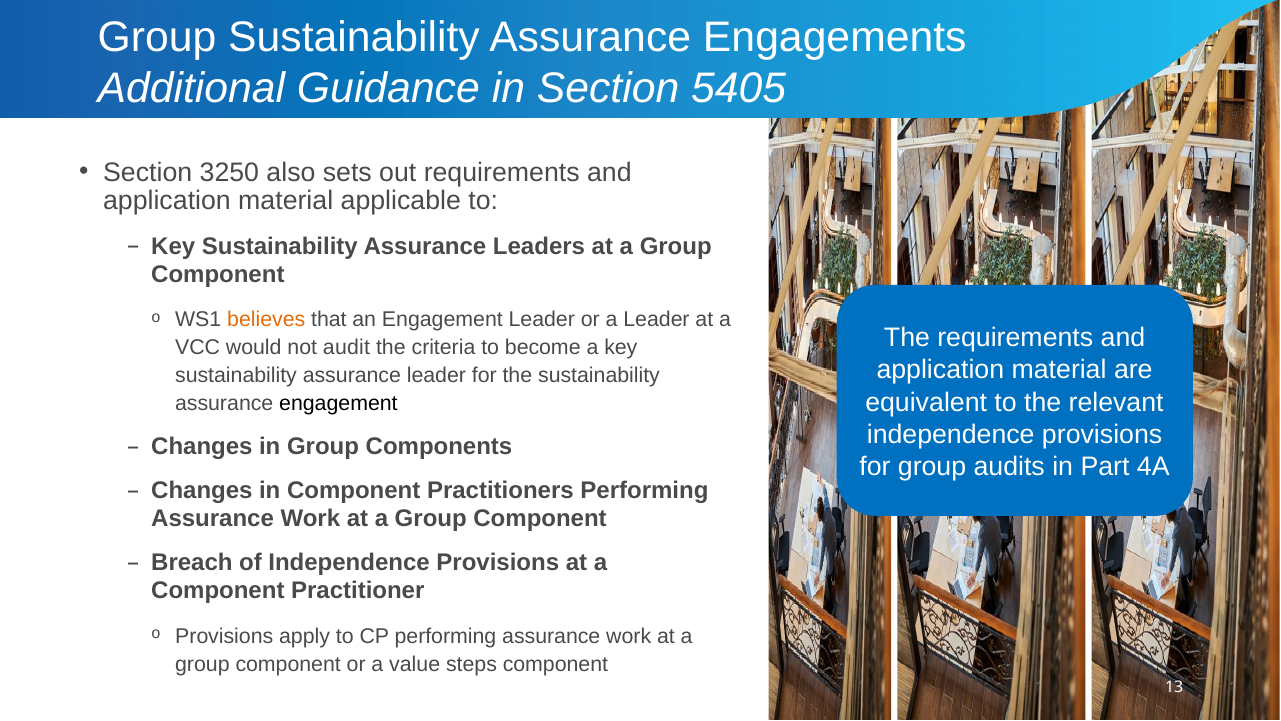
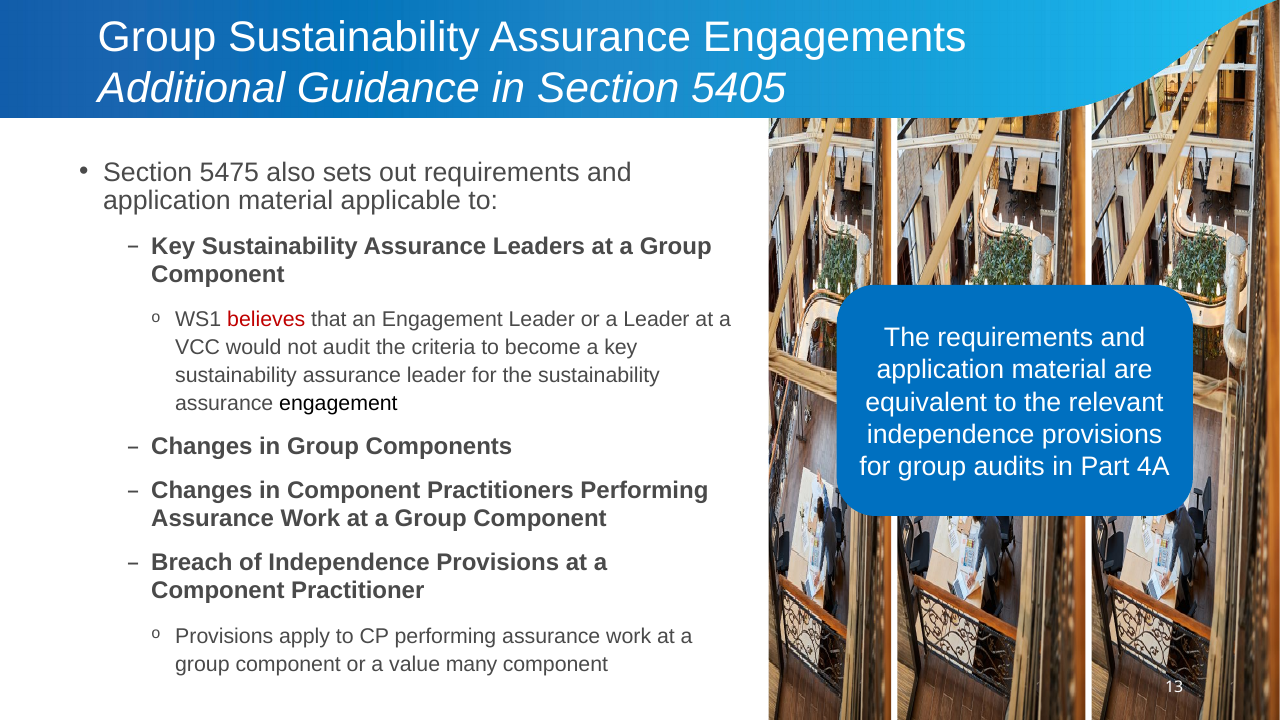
3250: 3250 -> 5475
believes colour: orange -> red
steps: steps -> many
